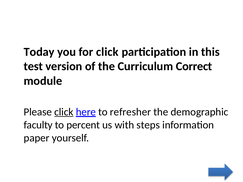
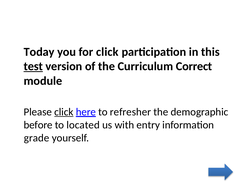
test underline: none -> present
faculty: faculty -> before
percent: percent -> located
steps: steps -> entry
paper: paper -> grade
